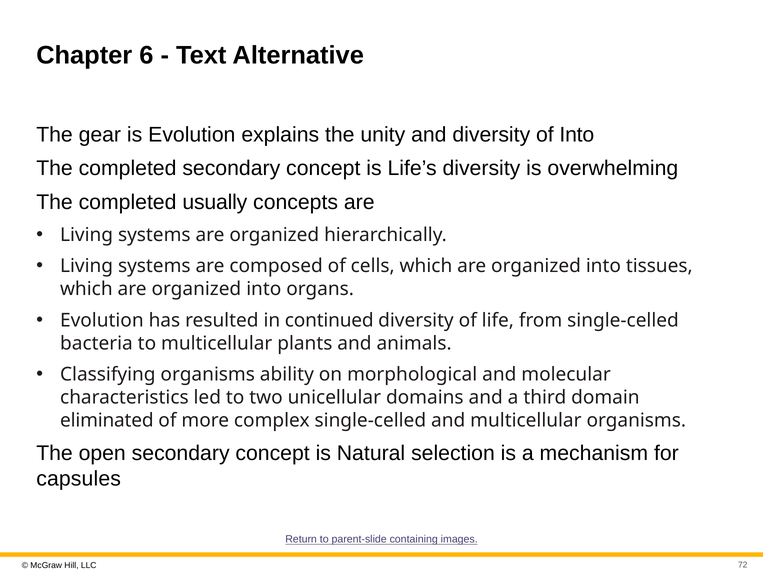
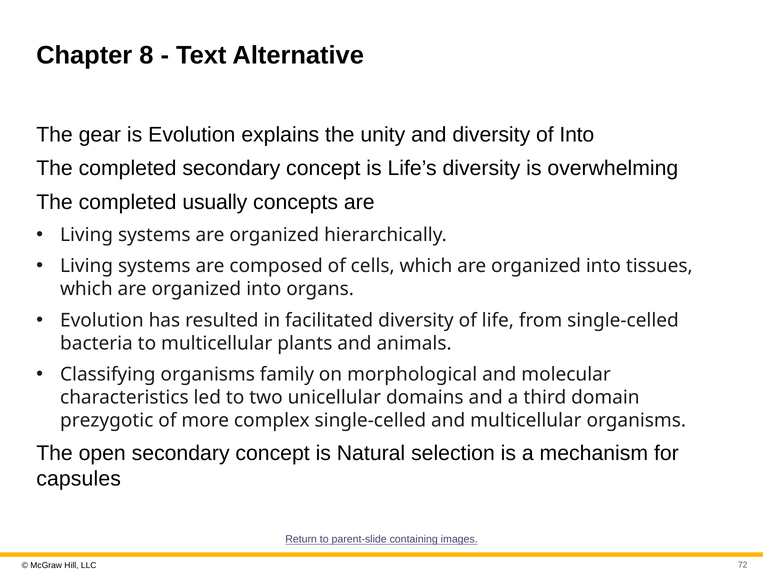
6: 6 -> 8
continued: continued -> facilitated
ability: ability -> family
eliminated: eliminated -> prezygotic
